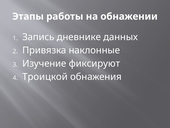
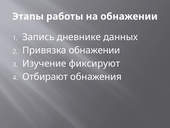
Привязка наклонные: наклонные -> обнажении
Троицкой: Троицкой -> Отбирают
